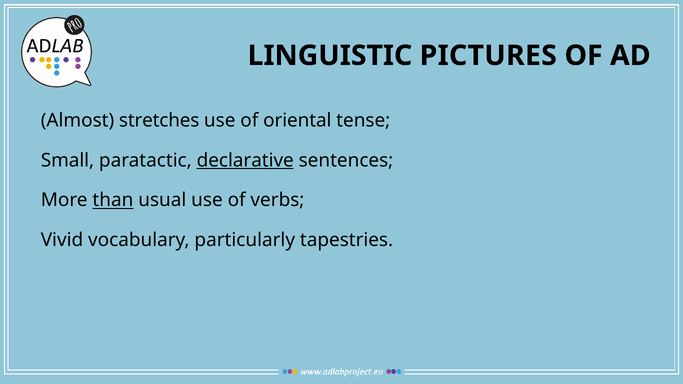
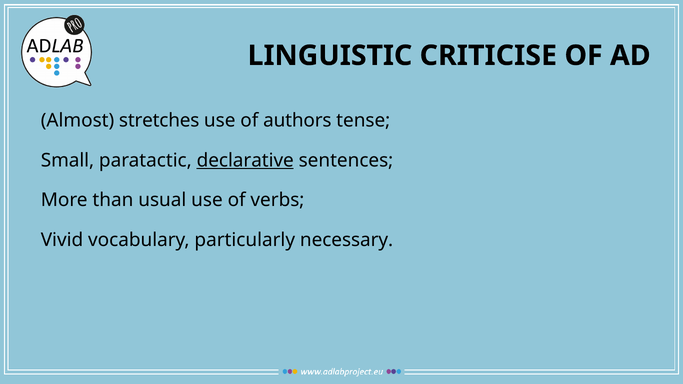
PICTURES: PICTURES -> CRITICISE
oriental: oriental -> authors
than underline: present -> none
tapestries: tapestries -> necessary
